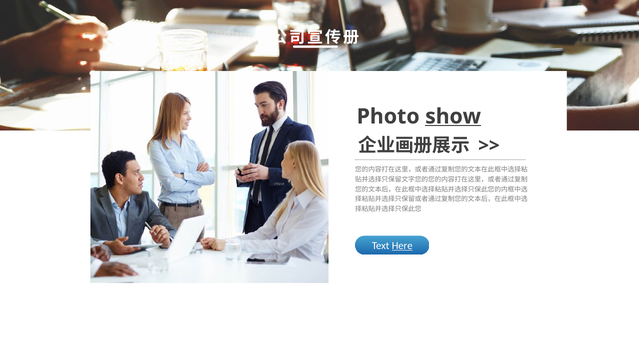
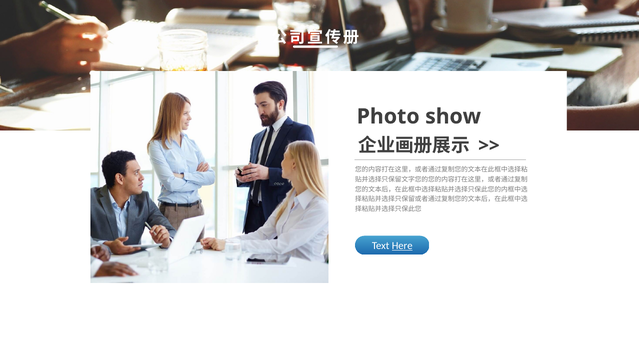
show underline: present -> none
